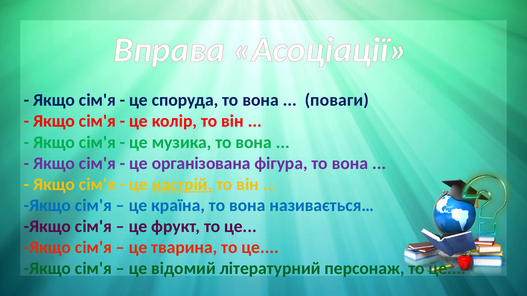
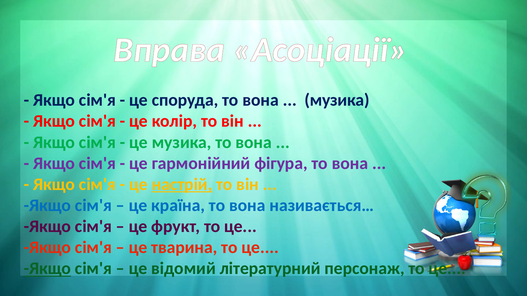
поваги at (337, 100): поваги -> музика
організована: організована -> гармонійний
Якщо at (47, 269) underline: none -> present
